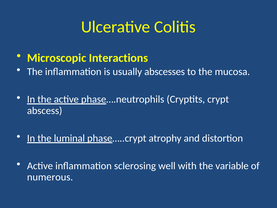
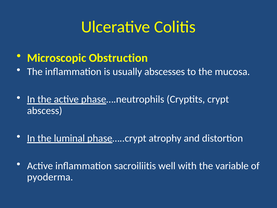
Interactions: Interactions -> Obstruction
sclerosing: sclerosing -> sacroiliitis
numerous: numerous -> pyoderma
